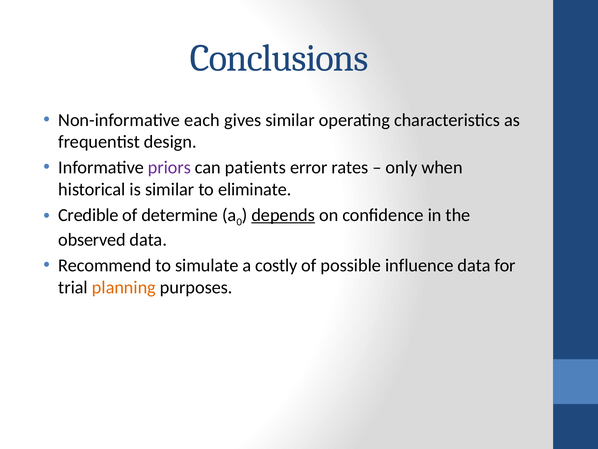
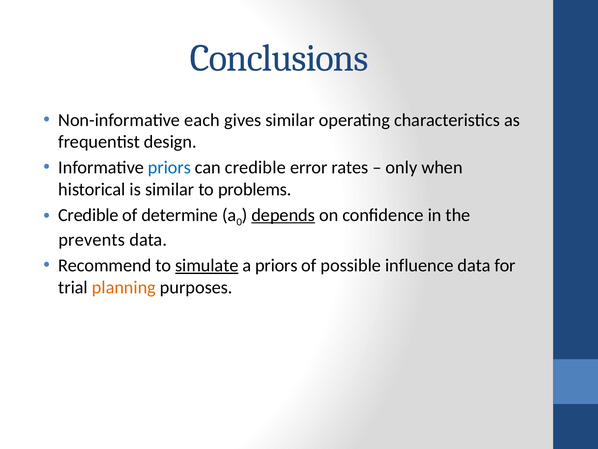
priors at (169, 167) colour: purple -> blue
can patients: patients -> credible
eliminate: eliminate -> problems
observed: observed -> prevents
simulate underline: none -> present
a costly: costly -> priors
